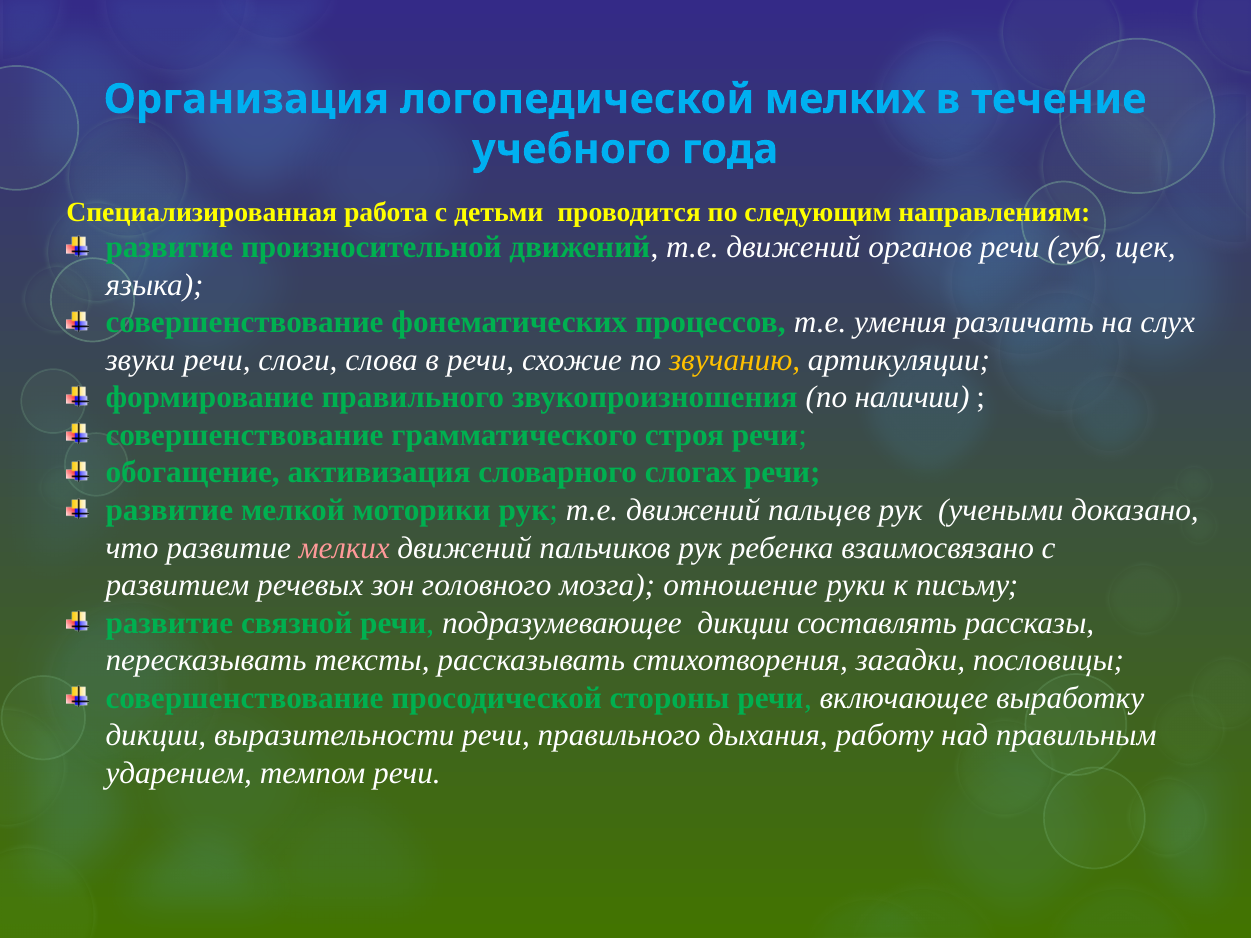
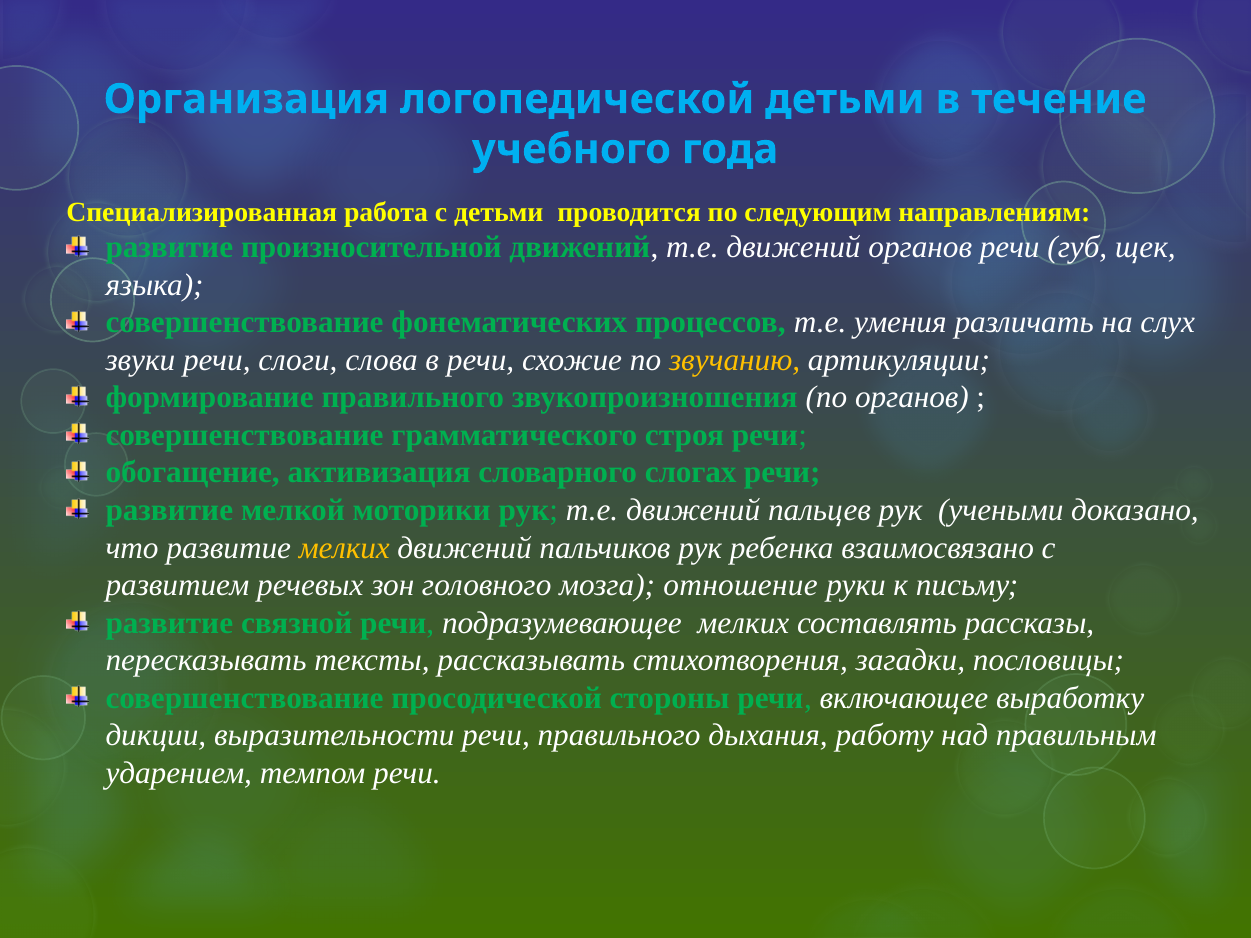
логопедической мелких: мелких -> детьми
по наличии: наличии -> органов
мелких at (344, 548) colour: pink -> yellow
подразумевающее дикции: дикции -> мелких
